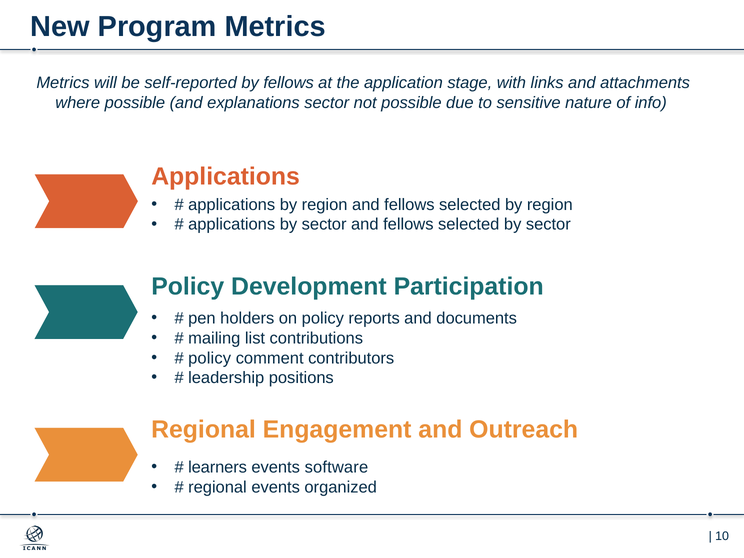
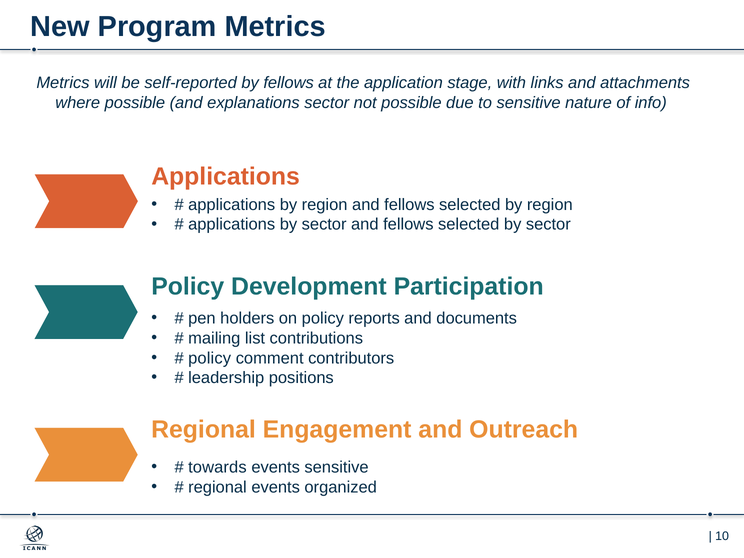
learners: learners -> towards
events software: software -> sensitive
